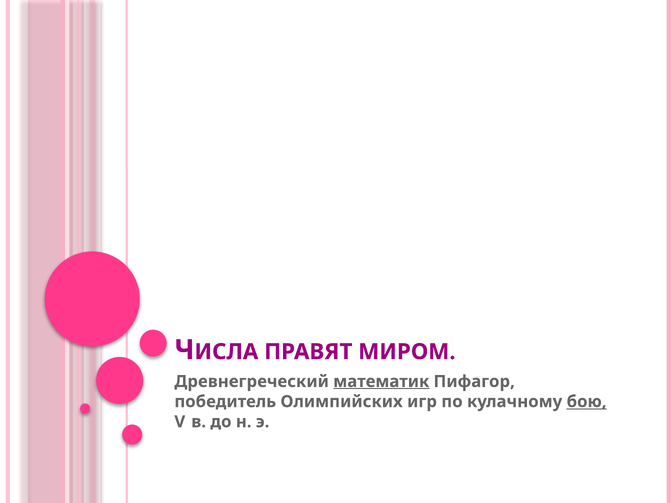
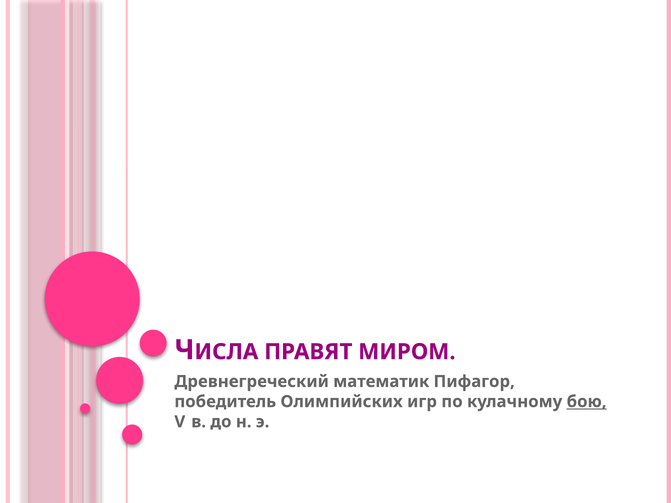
математик underline: present -> none
